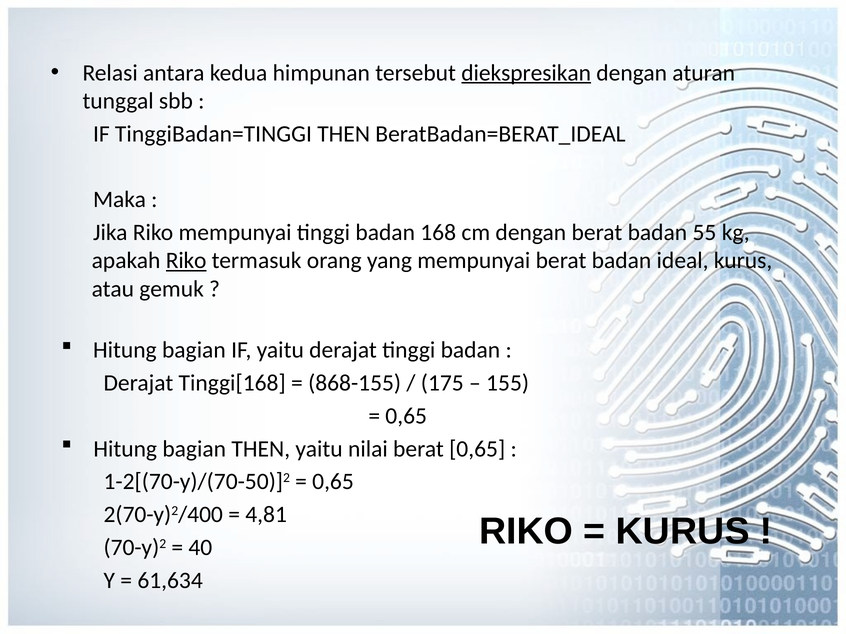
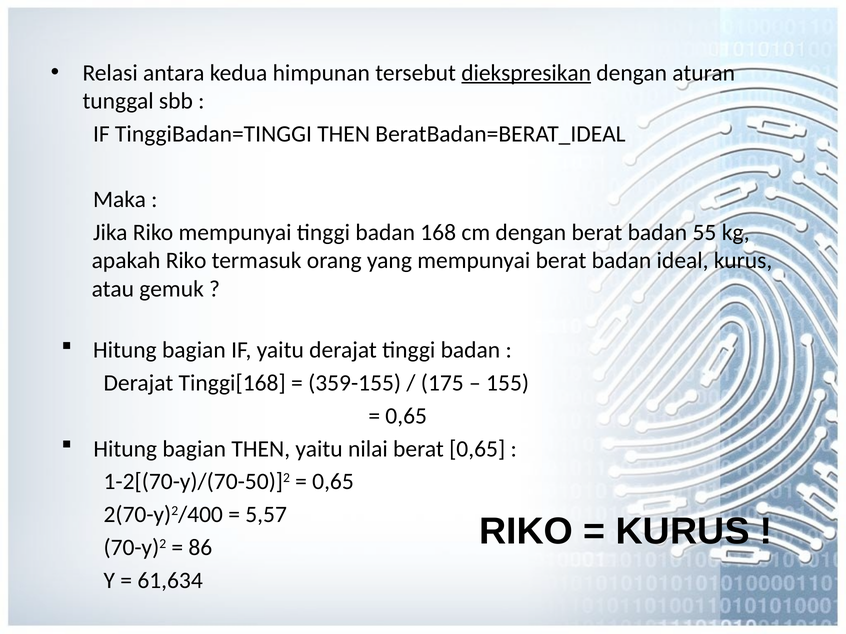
Riko at (186, 261) underline: present -> none
868-155: 868-155 -> 359-155
4,81: 4,81 -> 5,57
40: 40 -> 86
